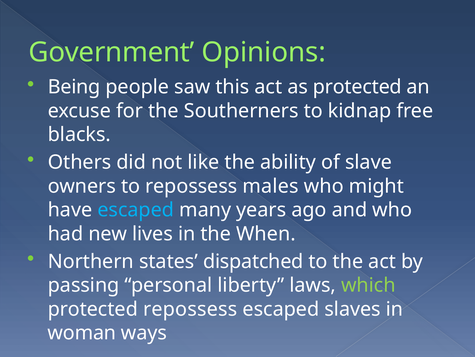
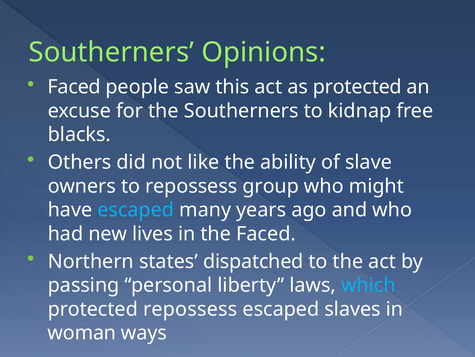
Government at (111, 52): Government -> Southerners
Being at (74, 87): Being -> Faced
males: males -> group
the When: When -> Faced
which colour: light green -> light blue
